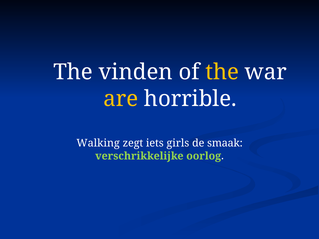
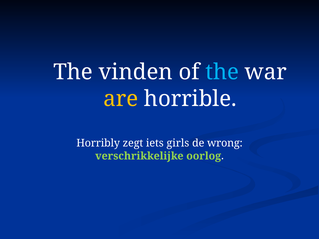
the at (222, 72) colour: yellow -> light blue
Walking: Walking -> Horribly
smaak: smaak -> wrong
